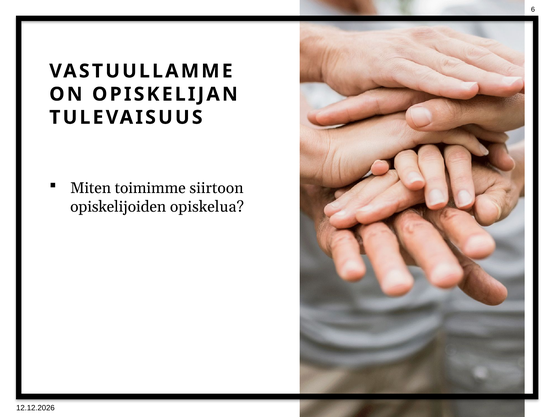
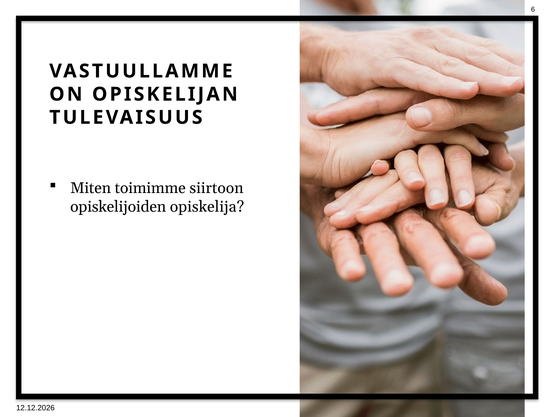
opiskelua: opiskelua -> opiskelija
